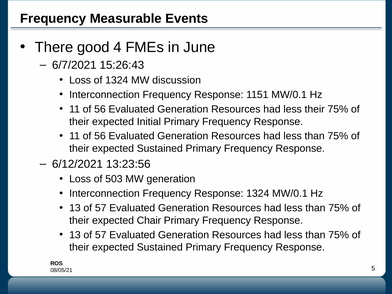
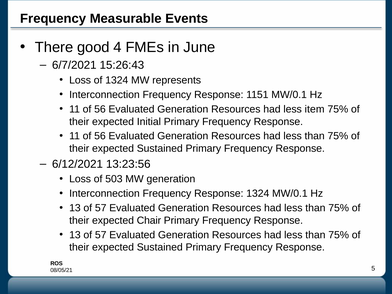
discussion: discussion -> represents
less their: their -> item
